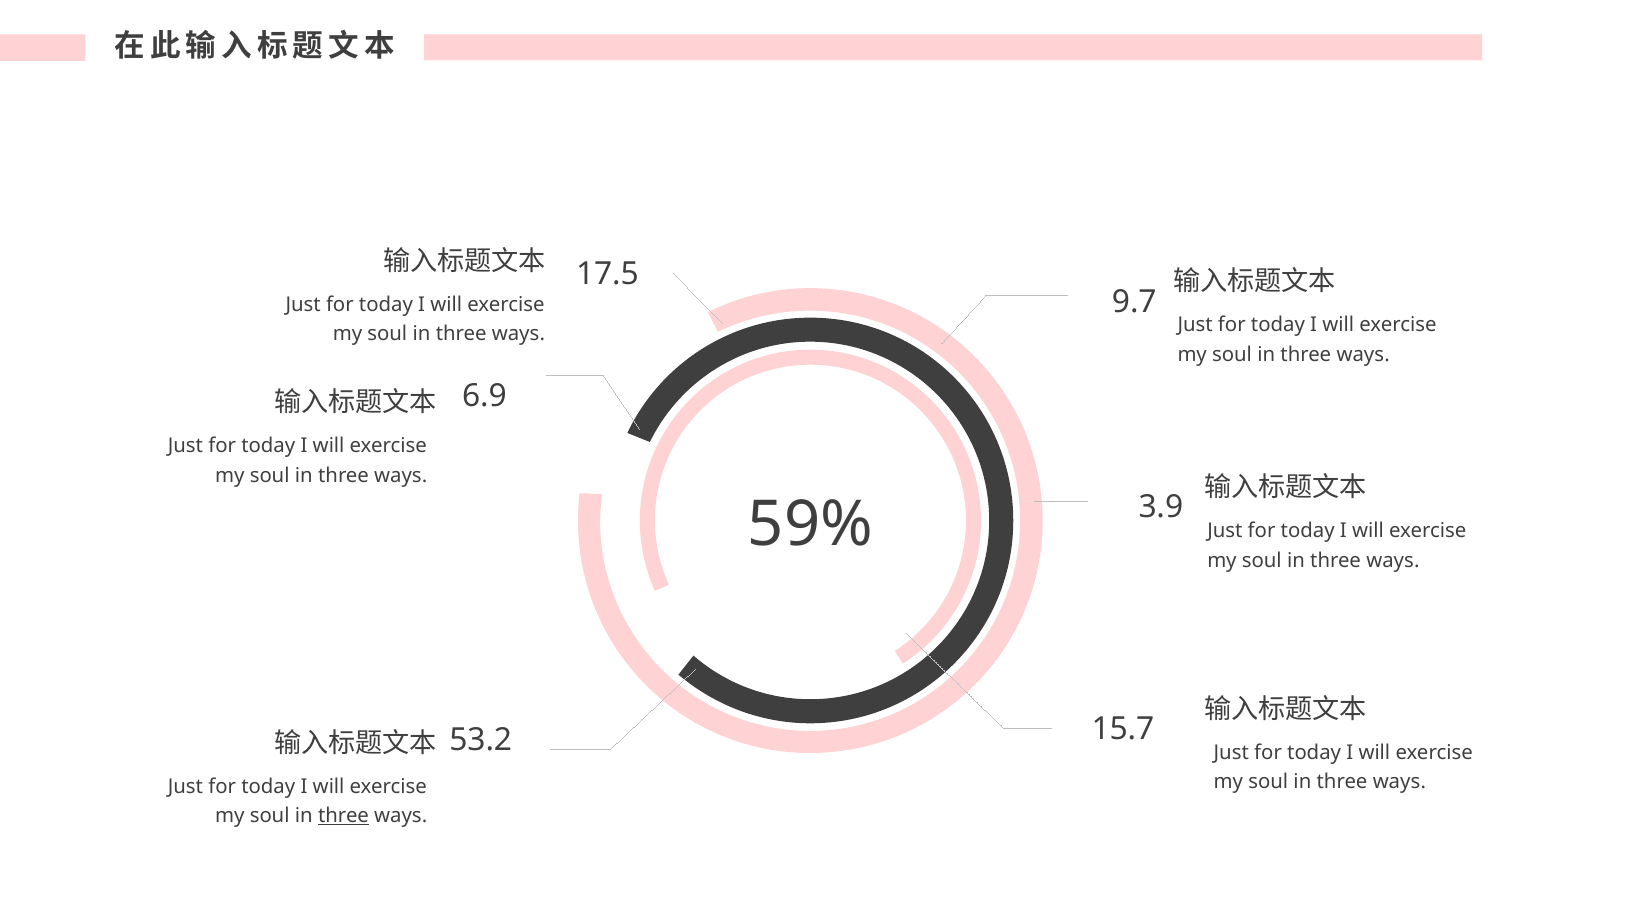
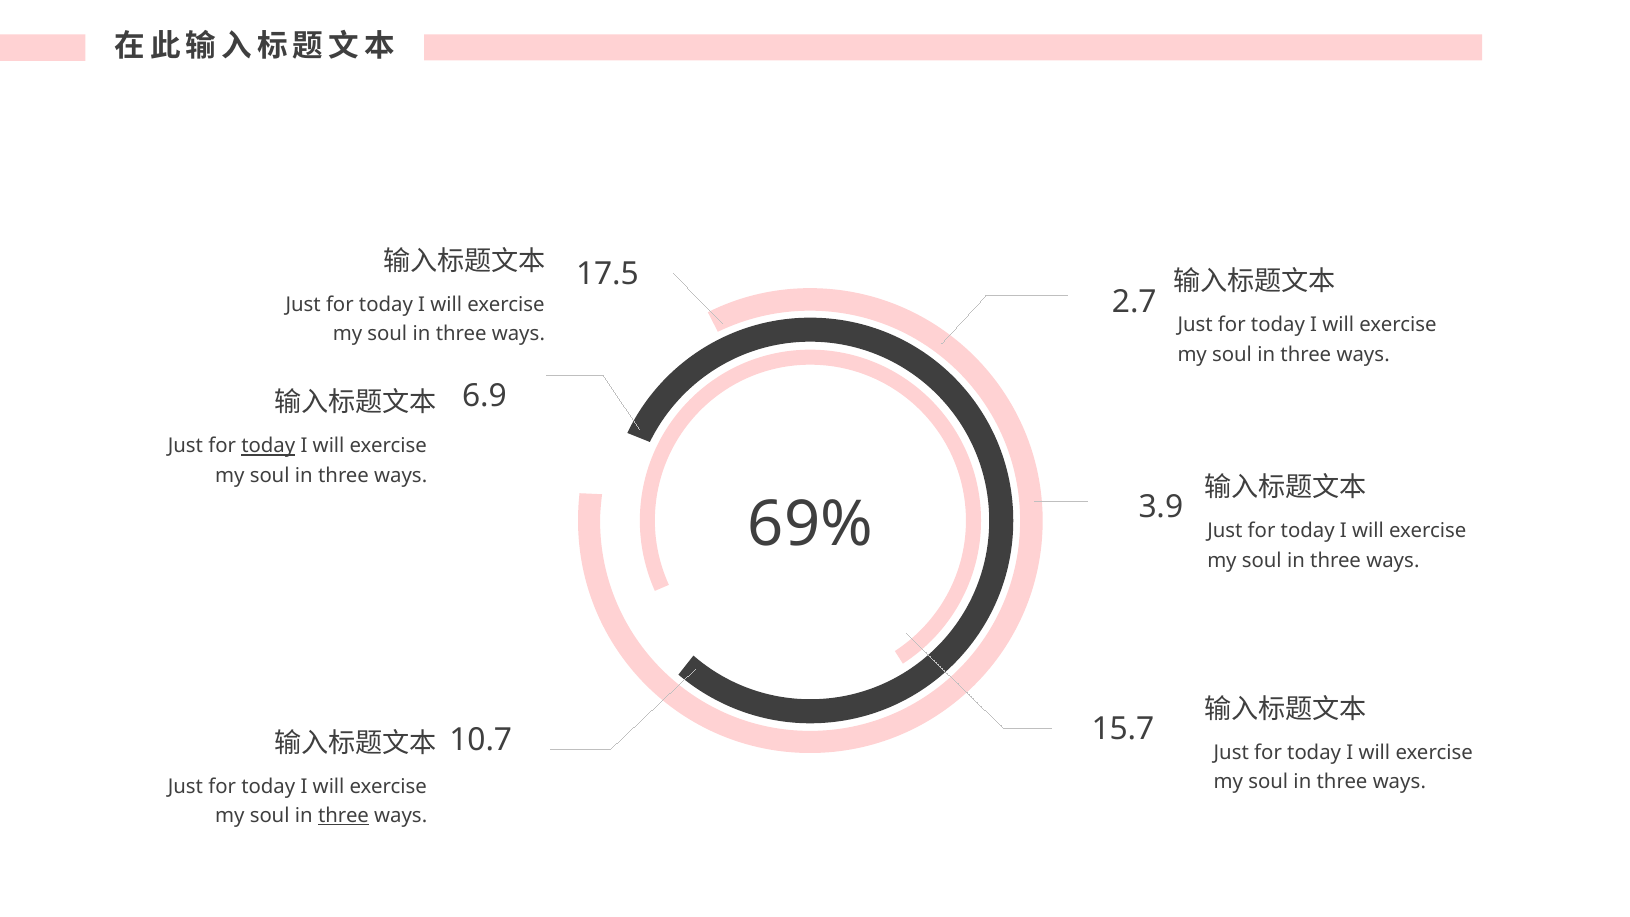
9.7: 9.7 -> 2.7
today at (268, 446) underline: none -> present
59%: 59% -> 69%
53.2: 53.2 -> 10.7
